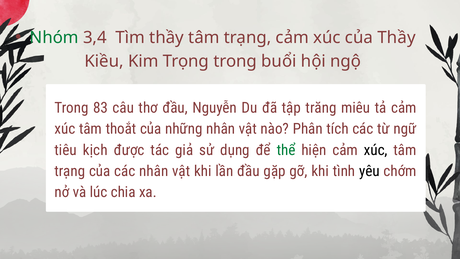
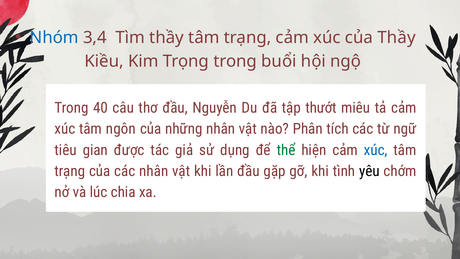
Nhóm colour: green -> blue
83: 83 -> 40
trăng: trăng -> thướt
thoắt: thoắt -> ngôn
kịch: kịch -> gian
xúc at (376, 150) colour: black -> blue
